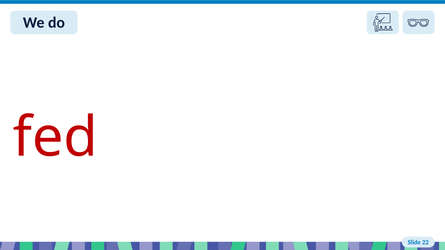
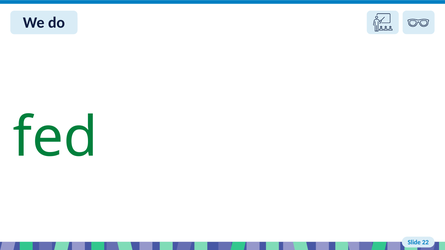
fed colour: red -> green
